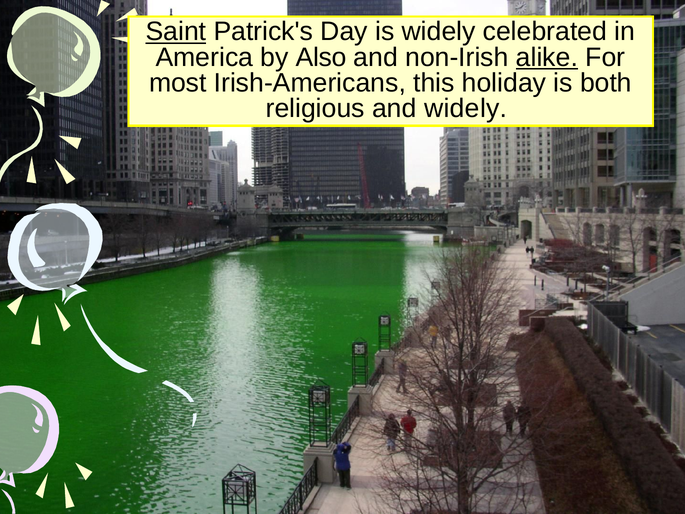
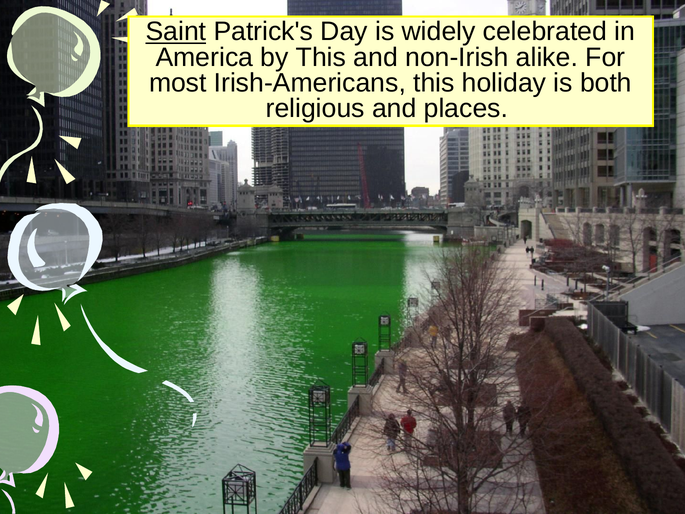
by Also: Also -> This
alike underline: present -> none
and widely: widely -> places
